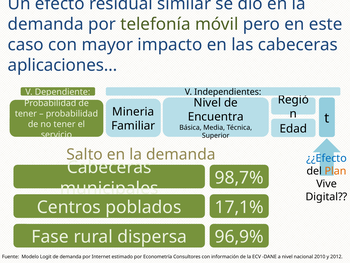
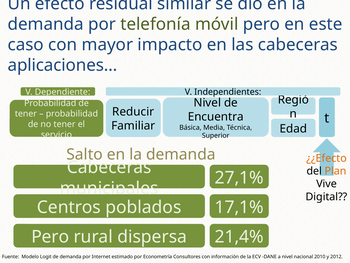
Mineria: Mineria -> Reducir
¿¿Efecto colour: blue -> orange
98,7%: 98,7% -> 27,1%
Fase at (50, 236): Fase -> Pero
96,9%: 96,9% -> 21,4%
